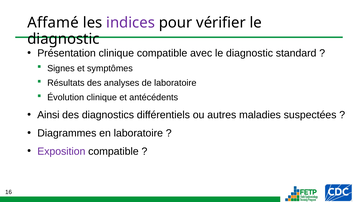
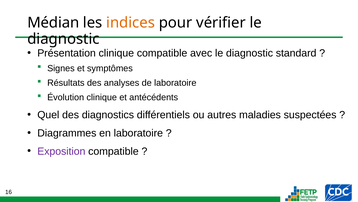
Affamé: Affamé -> Médian
indices colour: purple -> orange
Ainsi: Ainsi -> Quel
